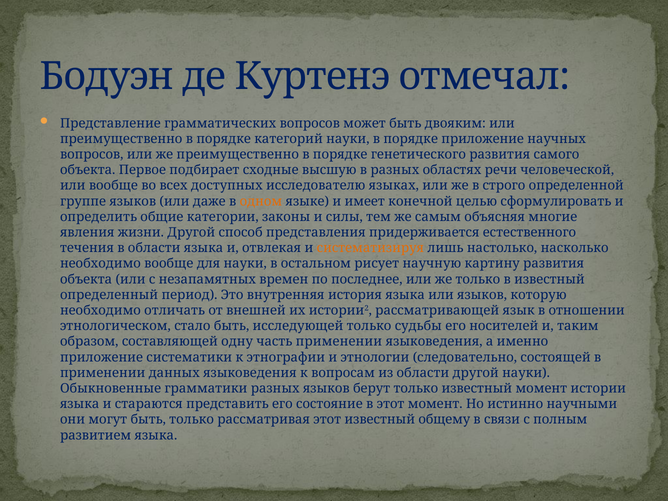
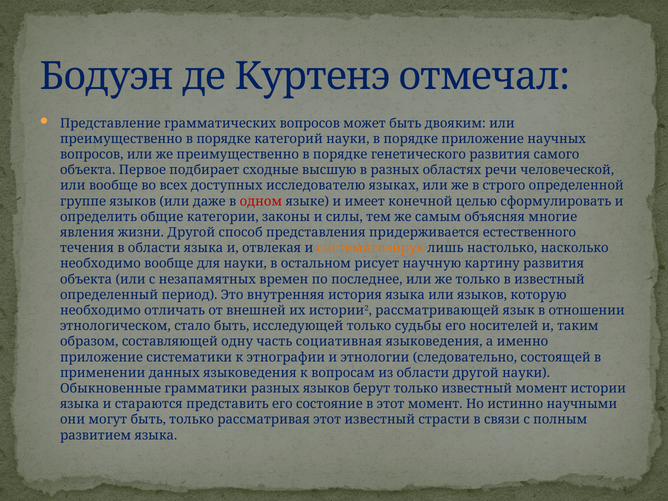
одном colour: orange -> red
часть применении: применении -> социативная
общему: общему -> страсти
